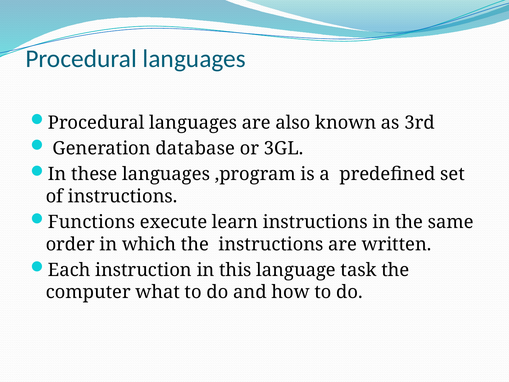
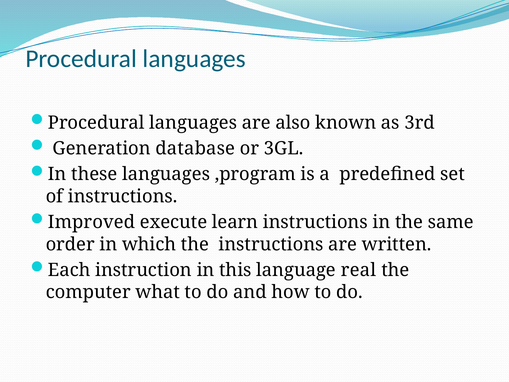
Functions: Functions -> Improved
task: task -> real
